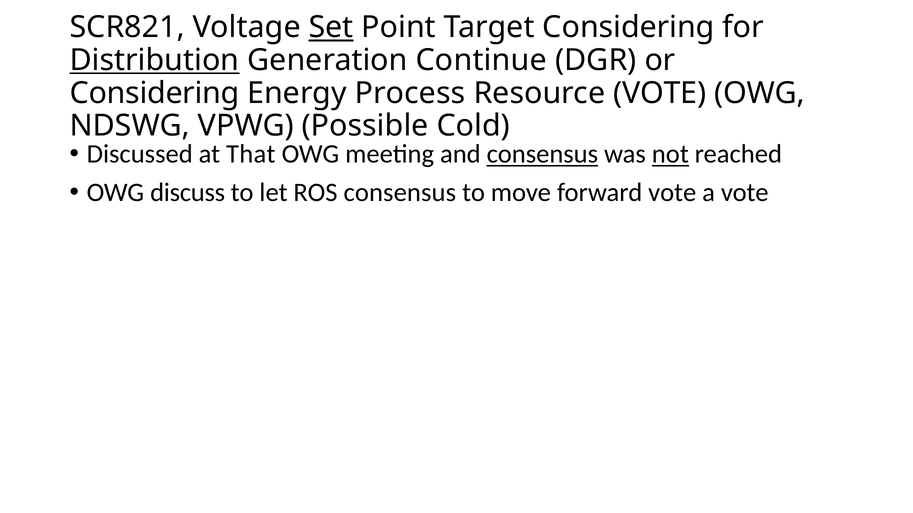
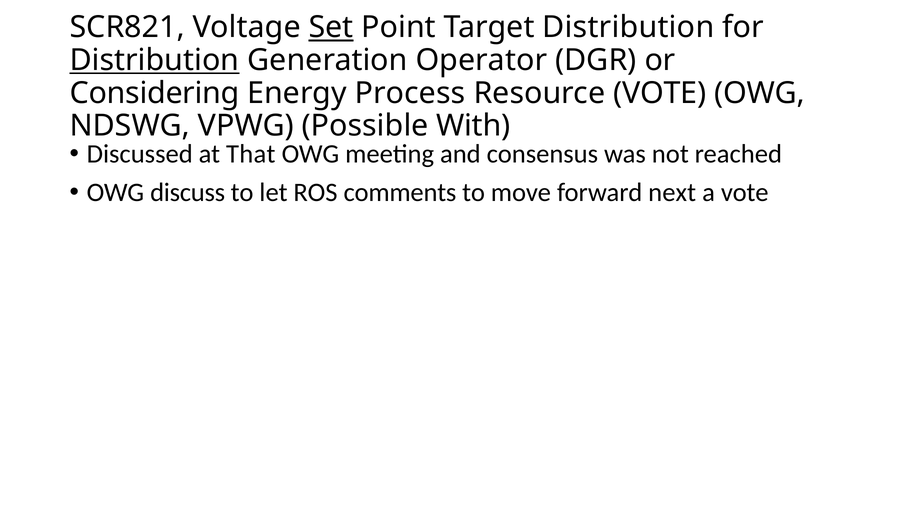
Target Considering: Considering -> Distribution
Continue: Continue -> Operator
Cold: Cold -> With
consensus at (542, 154) underline: present -> none
not underline: present -> none
ROS consensus: consensus -> comments
forward vote: vote -> next
